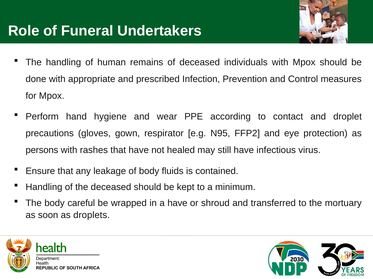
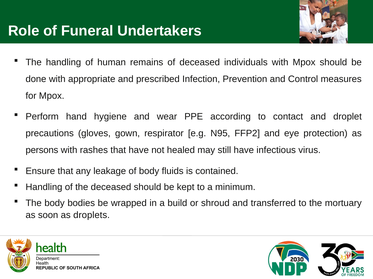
careful: careful -> bodies
a have: have -> build
